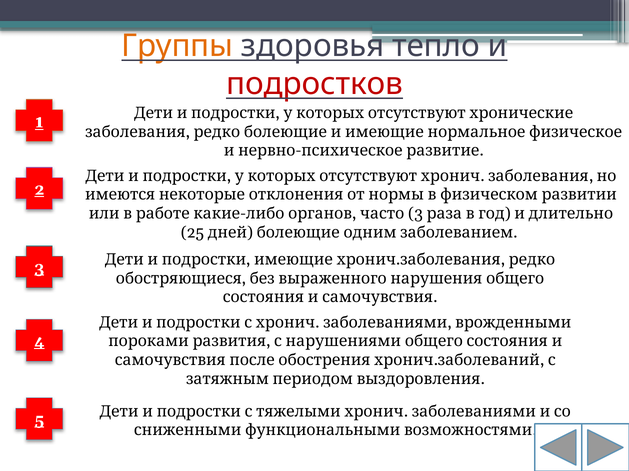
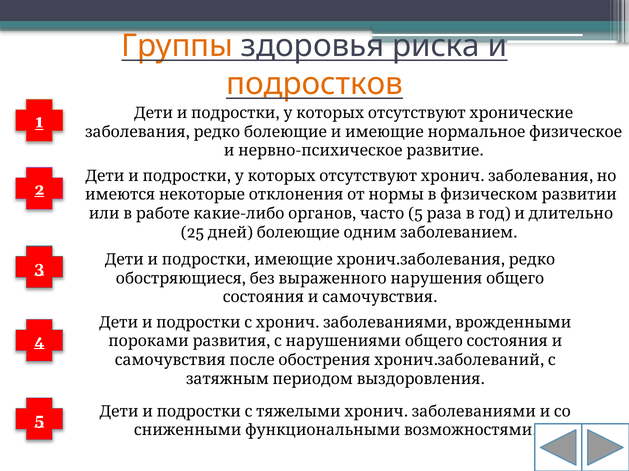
тепло: тепло -> риска
подростков colour: red -> orange
3 at (416, 214): 3 -> 5
